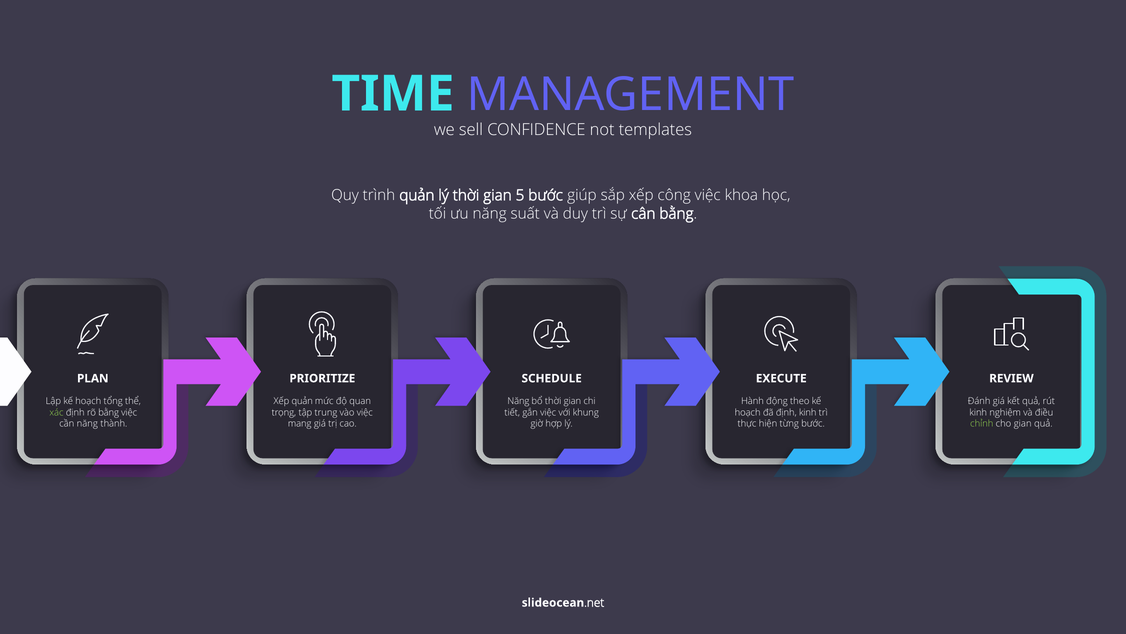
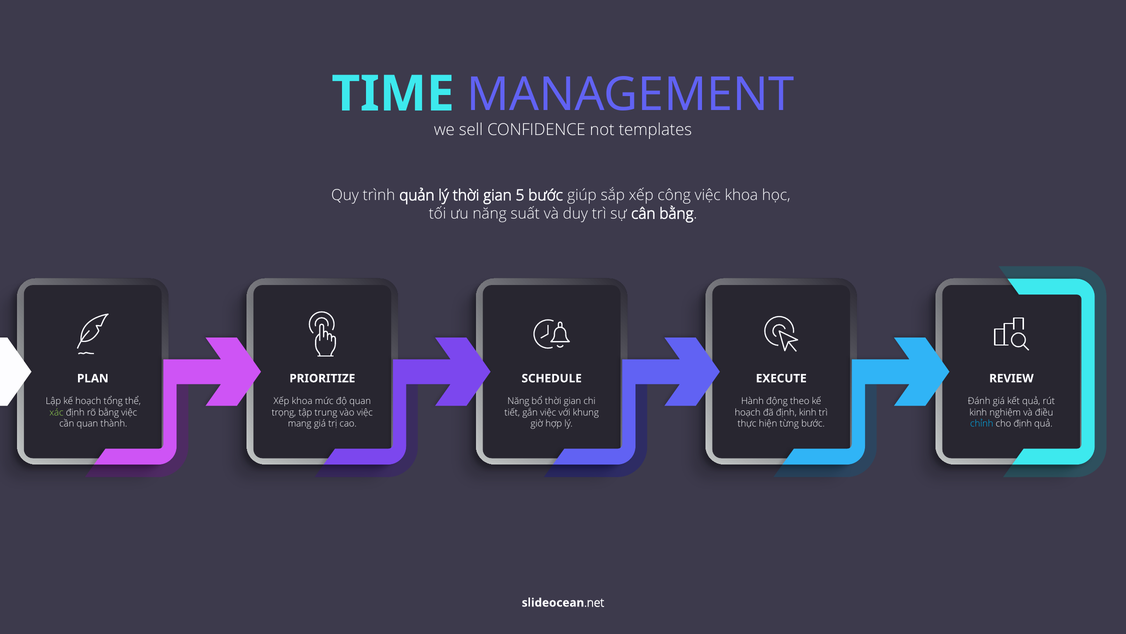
Xếp quản: quản -> khoa
cần năng: năng -> quan
chỉnh colour: light green -> light blue
cho gian: gian -> định
